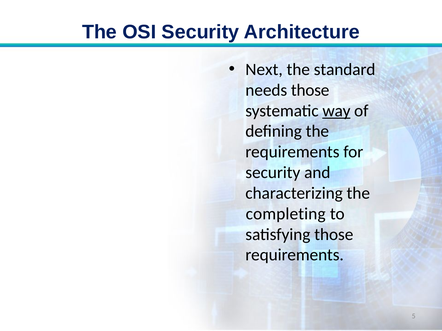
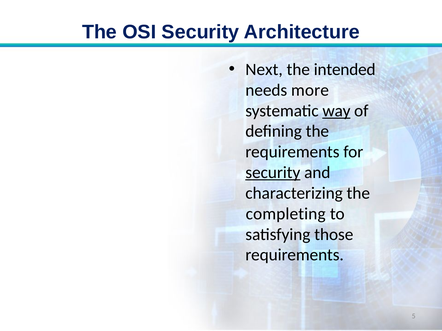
standard: standard -> intended
needs those: those -> more
security at (273, 173) underline: none -> present
